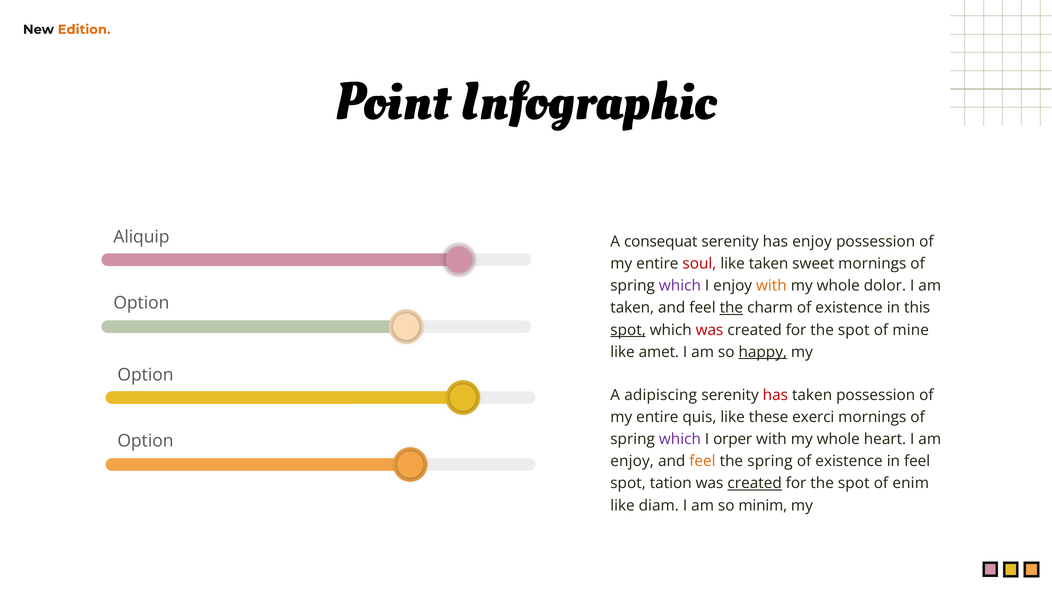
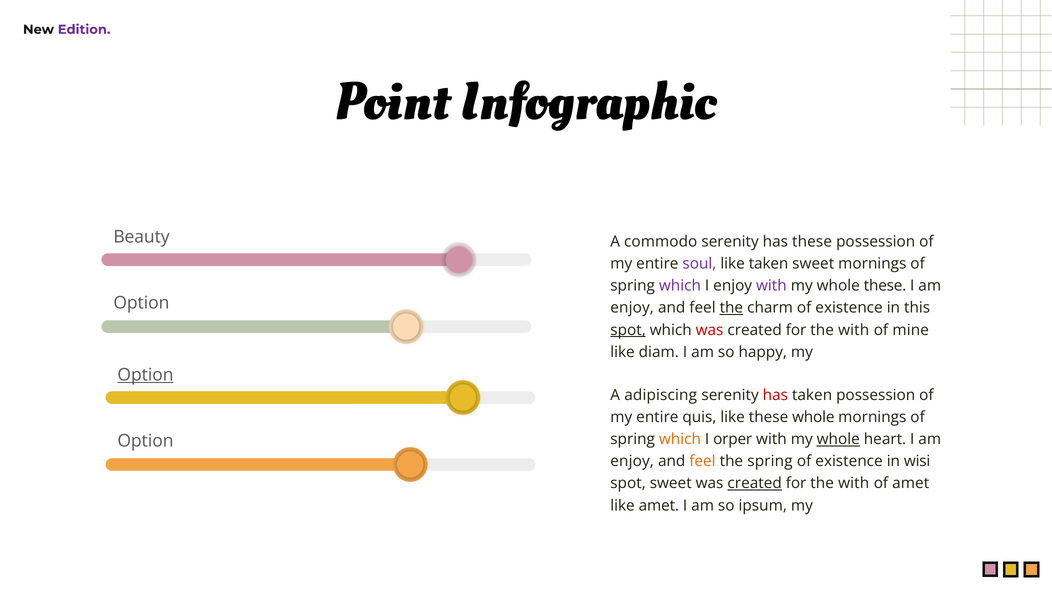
Edition colour: orange -> purple
Aliquip: Aliquip -> Beauty
consequat: consequat -> commodo
has enjoy: enjoy -> these
soul colour: red -> purple
with at (771, 286) colour: orange -> purple
whole dolor: dolor -> these
taken at (632, 308): taken -> enjoy
spot at (854, 330): spot -> with
amet: amet -> diam
happy underline: present -> none
Option at (146, 375) underline: none -> present
these exerci: exerci -> whole
which at (680, 439) colour: purple -> orange
whole at (838, 439) underline: none -> present
in feel: feel -> wisi
spot tation: tation -> sweet
spot at (854, 483): spot -> with
of enim: enim -> amet
like diam: diam -> amet
minim: minim -> ipsum
